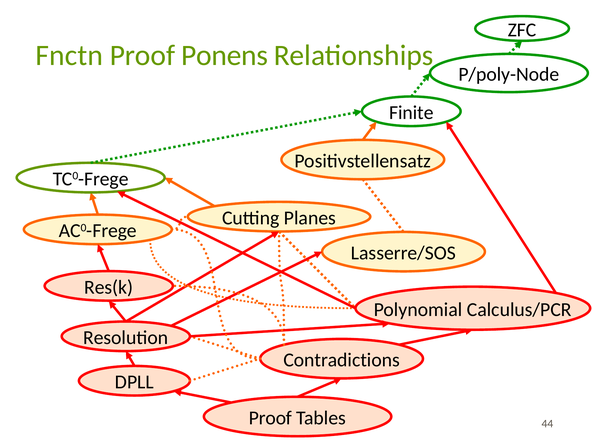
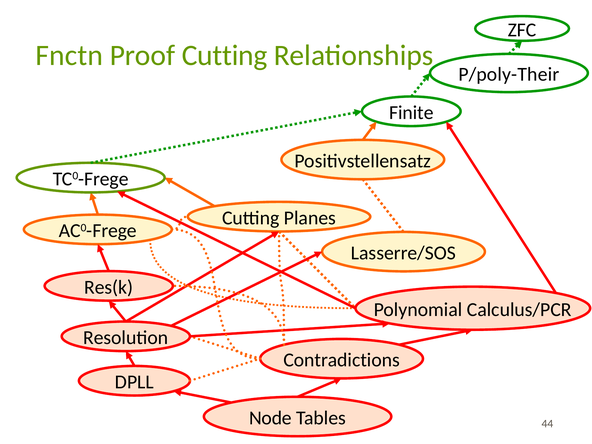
Proof Ponens: Ponens -> Cutting
P/poly-Node: P/poly-Node -> P/poly-Their
Proof at (270, 418): Proof -> Node
